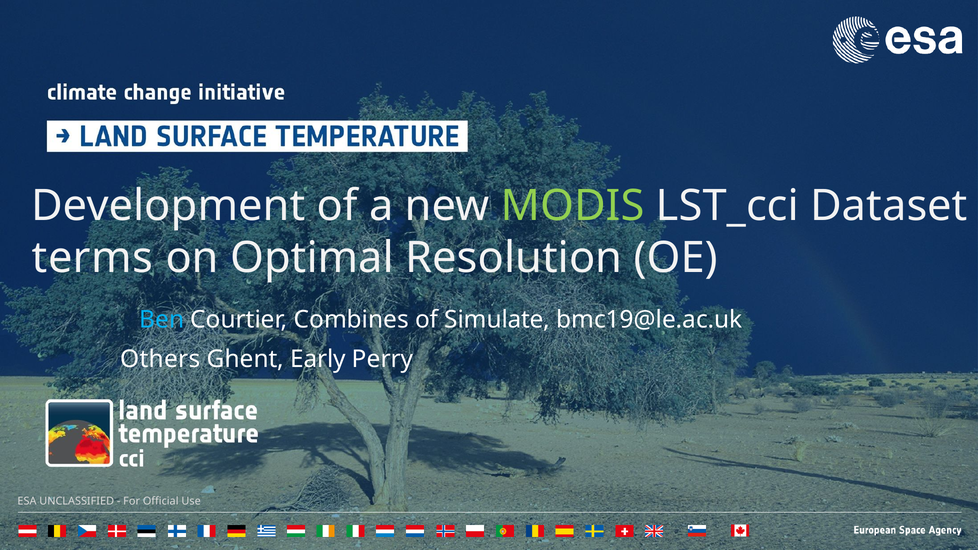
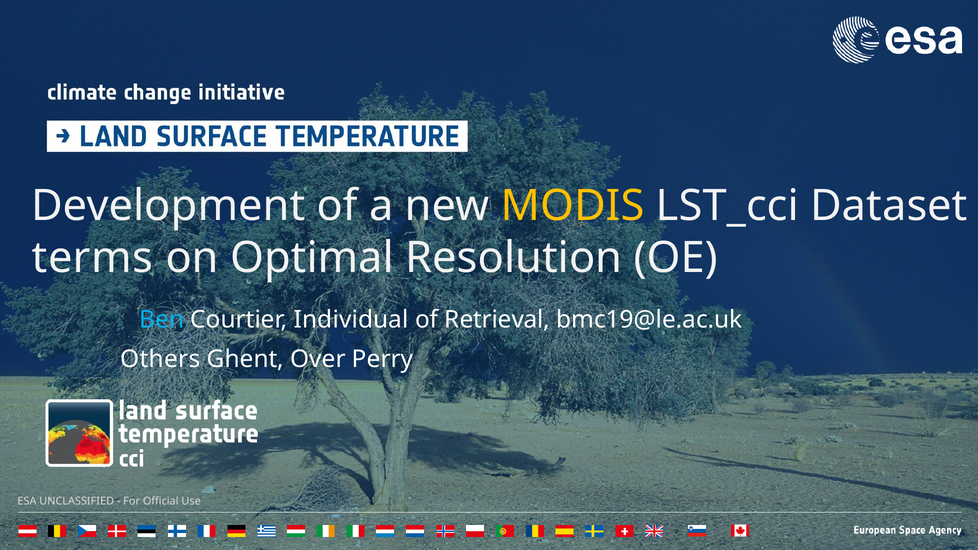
MODIS colour: light green -> yellow
Combines: Combines -> Individual
Simulate: Simulate -> Retrieval
Early: Early -> Over
